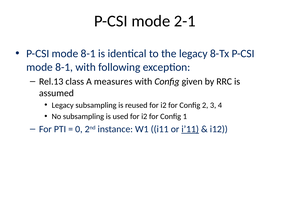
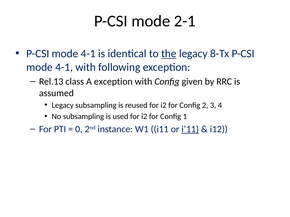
8-1 at (88, 54): 8-1 -> 4-1
the underline: none -> present
8-1 at (64, 67): 8-1 -> 4-1
A measures: measures -> exception
